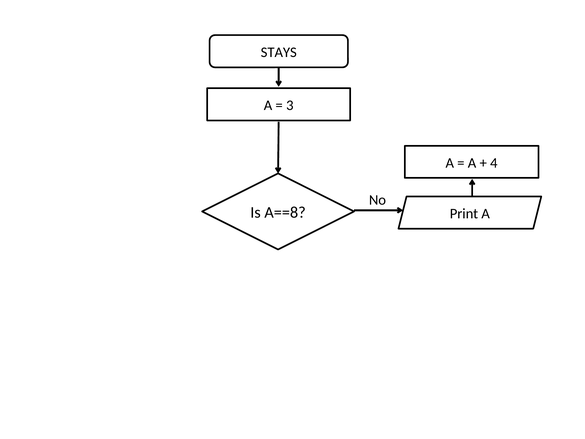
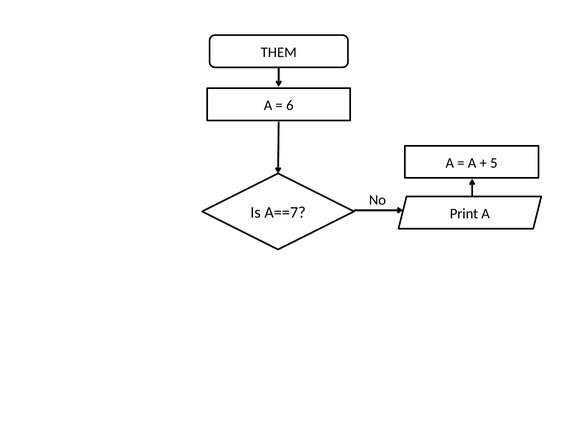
STAYS: STAYS -> THEM
3: 3 -> 6
4: 4 -> 5
A==8: A==8 -> A==7
